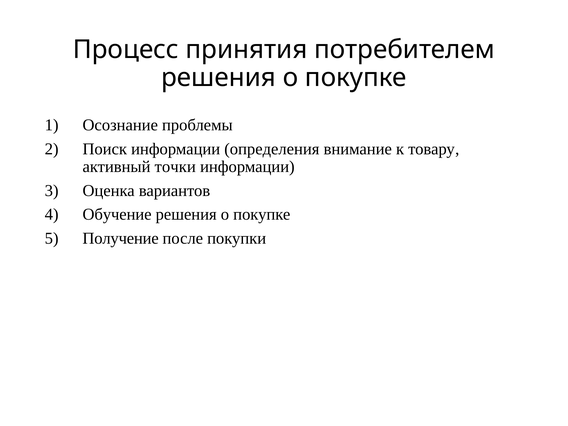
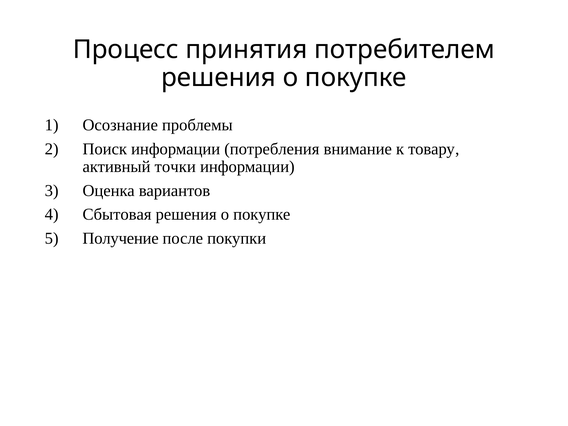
определения: определения -> потребления
Обучение: Обучение -> Сбытовая
